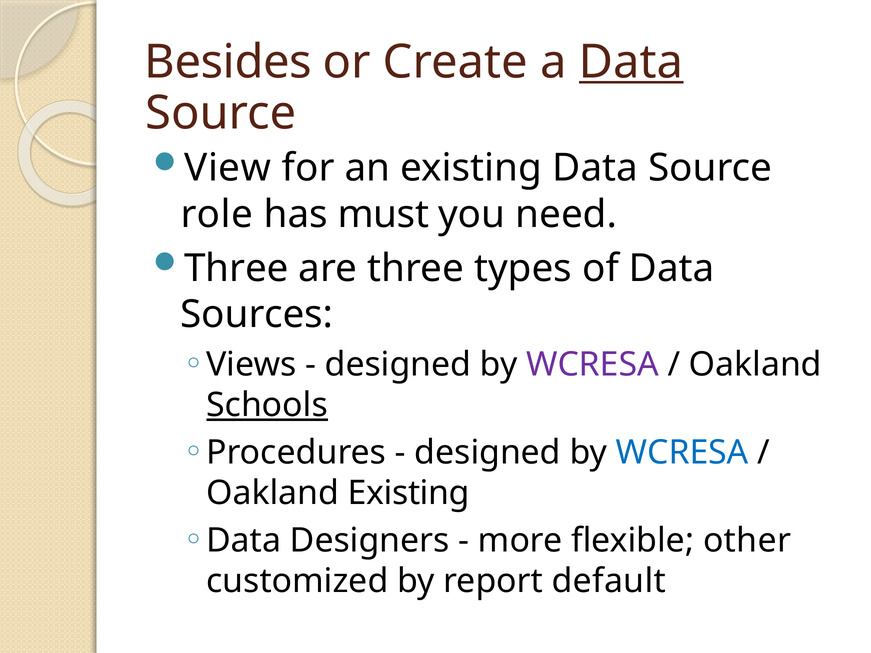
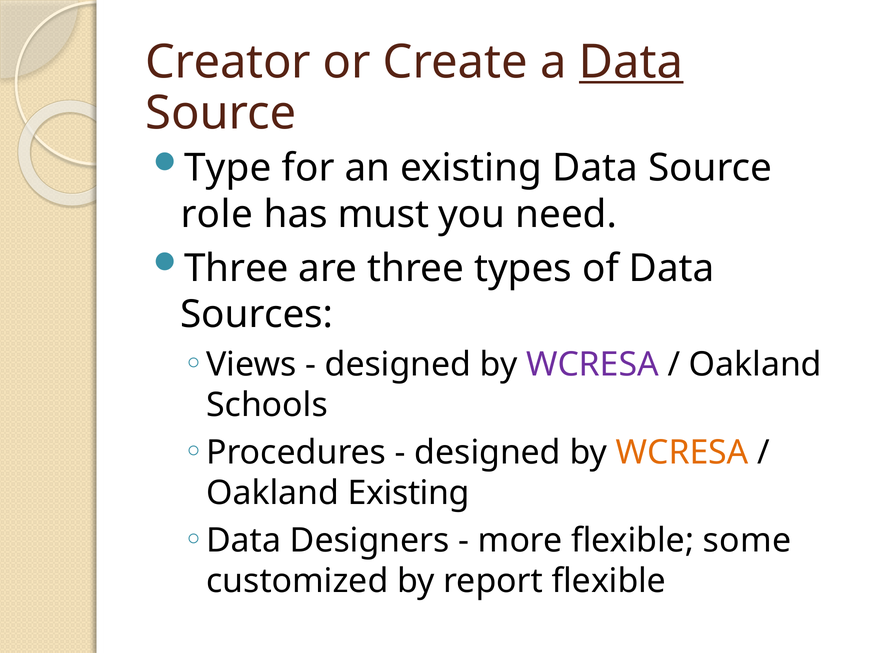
Besides: Besides -> Creator
View: View -> Type
Schools underline: present -> none
WCRESA at (682, 453) colour: blue -> orange
other: other -> some
report default: default -> flexible
